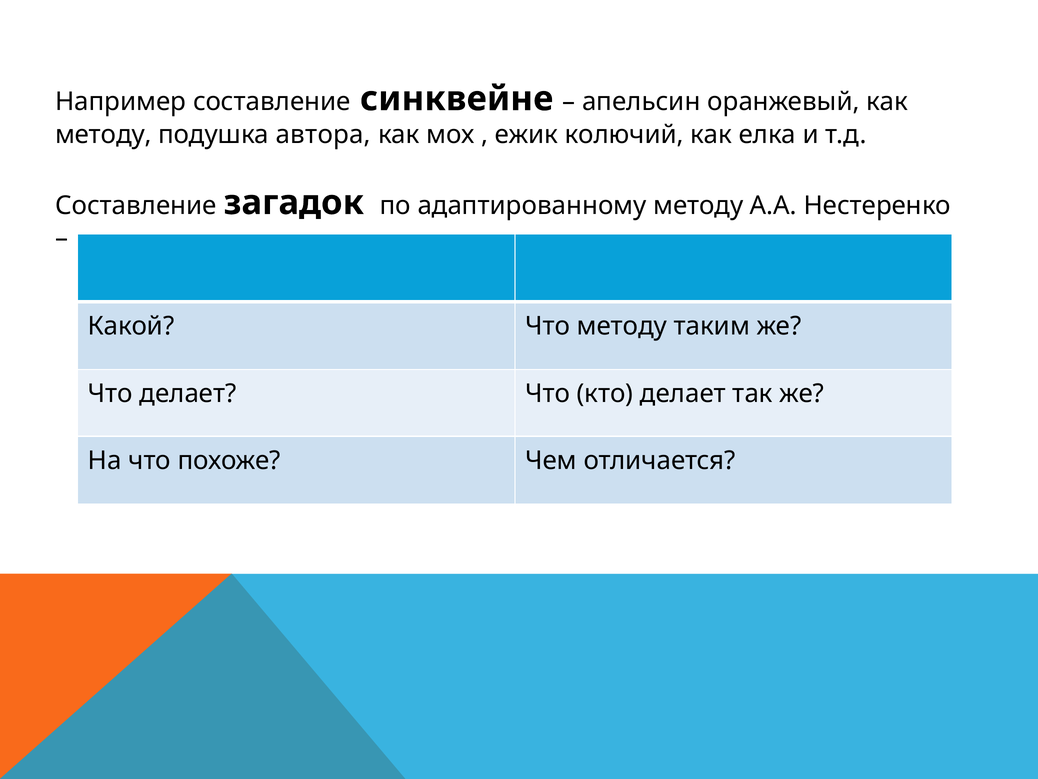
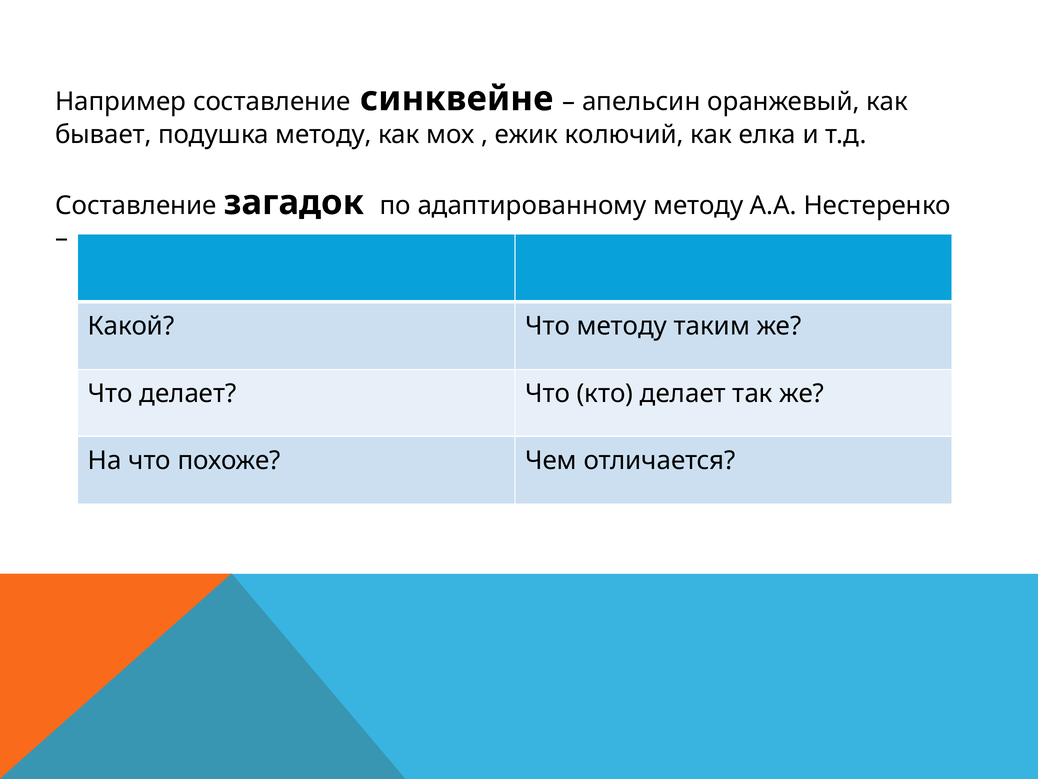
методу at (103, 134): методу -> бывает
подушка автора: автора -> методу
